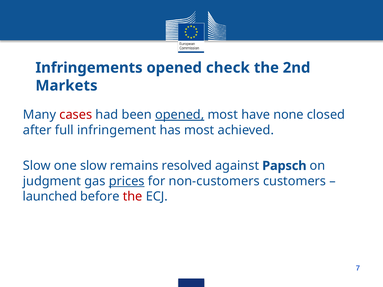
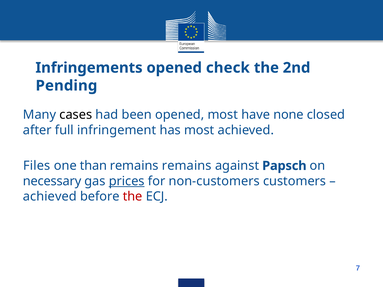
Markets: Markets -> Pending
cases colour: red -> black
opened at (180, 115) underline: present -> none
Slow at (37, 166): Slow -> Files
one slow: slow -> than
remains resolved: resolved -> remains
judgment: judgment -> necessary
launched at (50, 197): launched -> achieved
